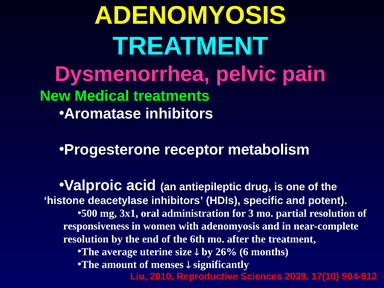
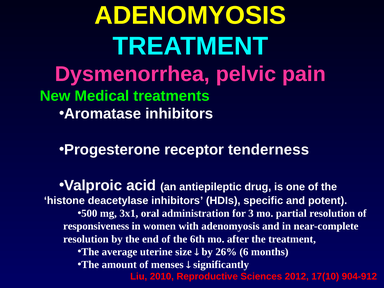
metabolism: metabolism -> tenderness
2039: 2039 -> 2012
